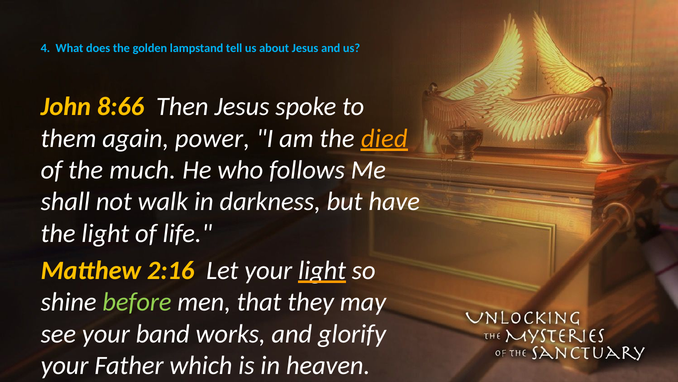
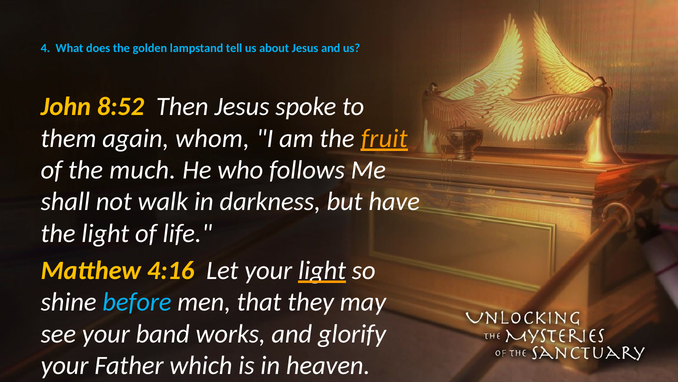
8:66: 8:66 -> 8:52
power: power -> whom
died: died -> fruit
2:16: 2:16 -> 4:16
before colour: light green -> light blue
